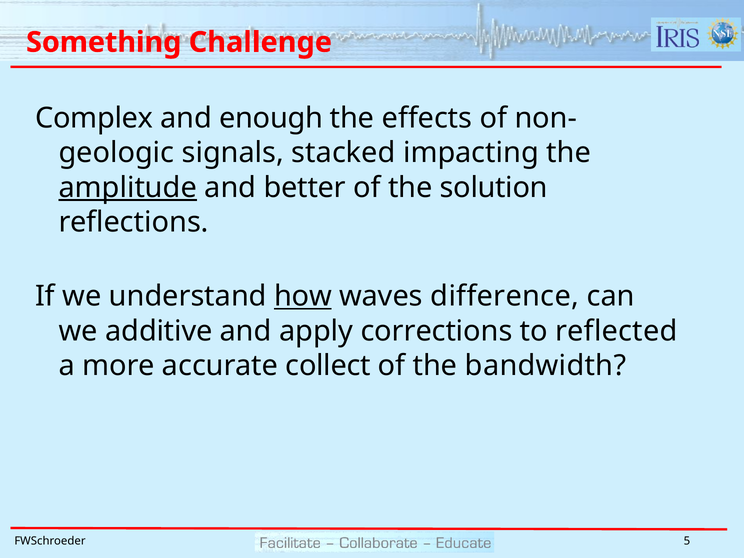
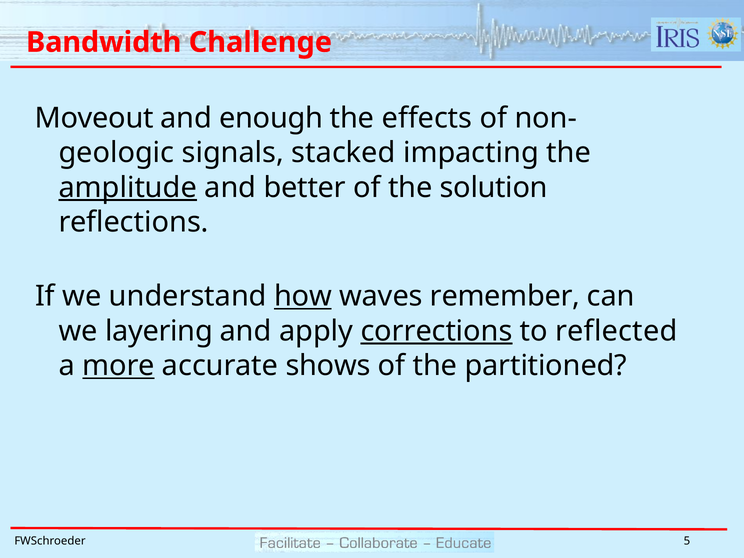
Something: Something -> Bandwidth
Complex: Complex -> Moveout
difference: difference -> remember
additive: additive -> layering
corrections underline: none -> present
more underline: none -> present
collect: collect -> shows
bandwidth: bandwidth -> partitioned
